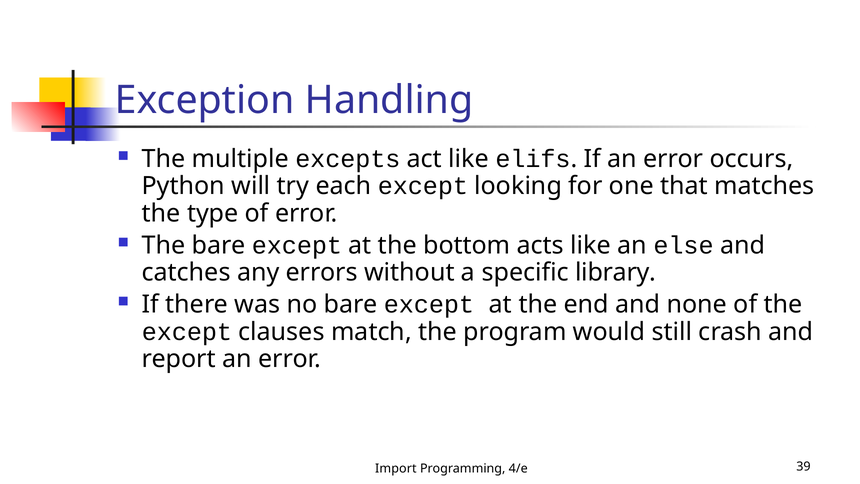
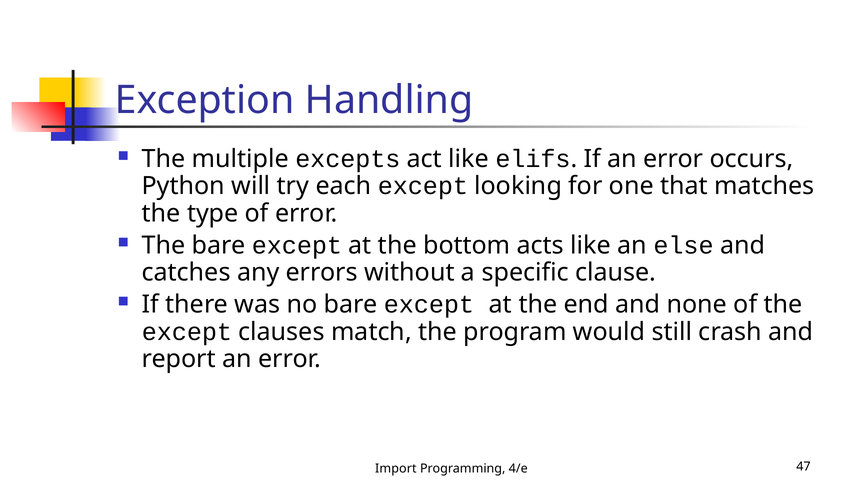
library: library -> clause
39: 39 -> 47
